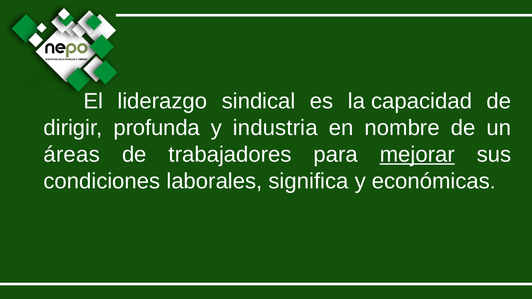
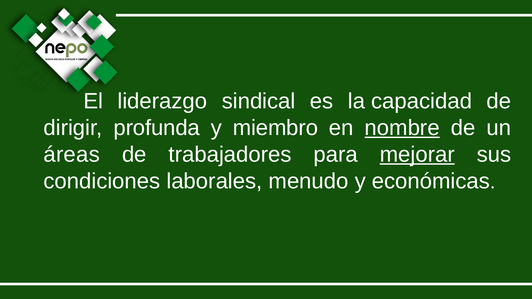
industria: industria -> miembro
nombre underline: none -> present
significa: significa -> menudo
